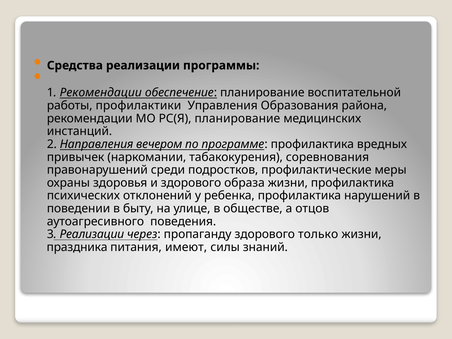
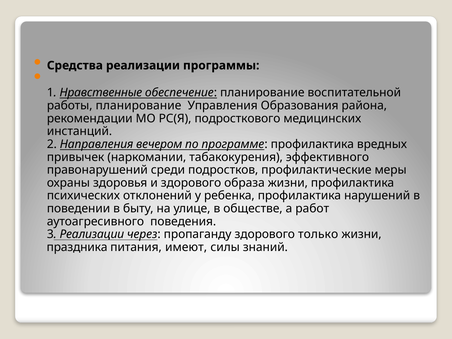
1 Рекомендации: Рекомендации -> Нравственные
работы профилактики: профилактики -> планирование
РС(Я планирование: планирование -> подросткового
соревнования: соревнования -> эффективного
отцов: отцов -> работ
